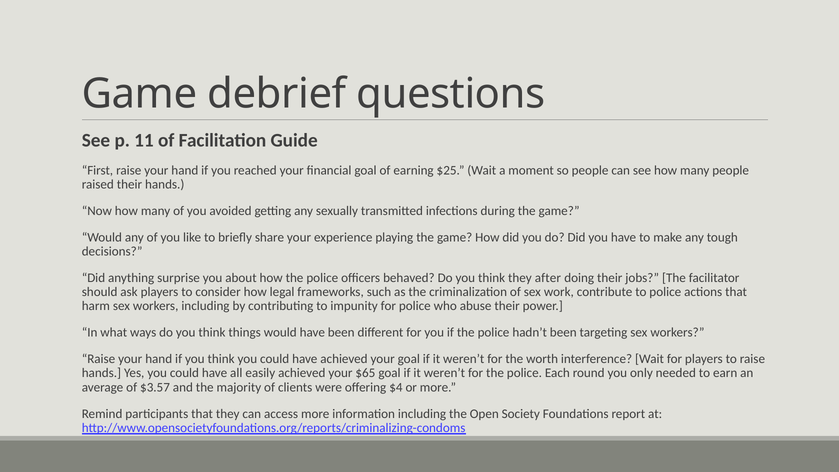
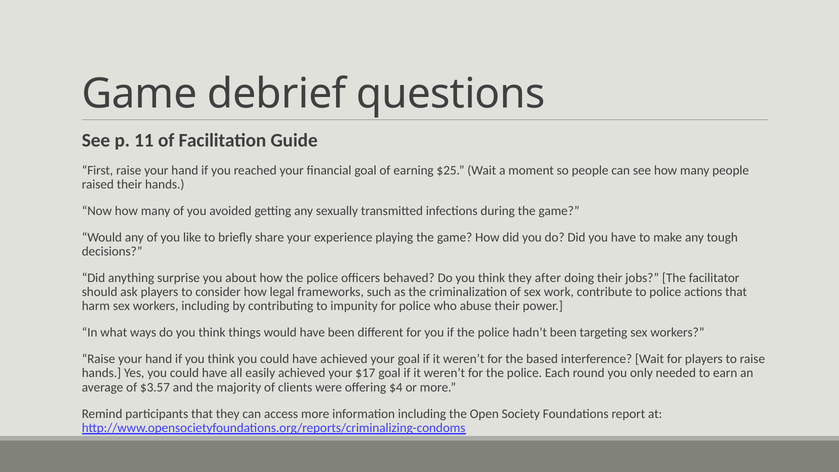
worth: worth -> based
$65: $65 -> $17
